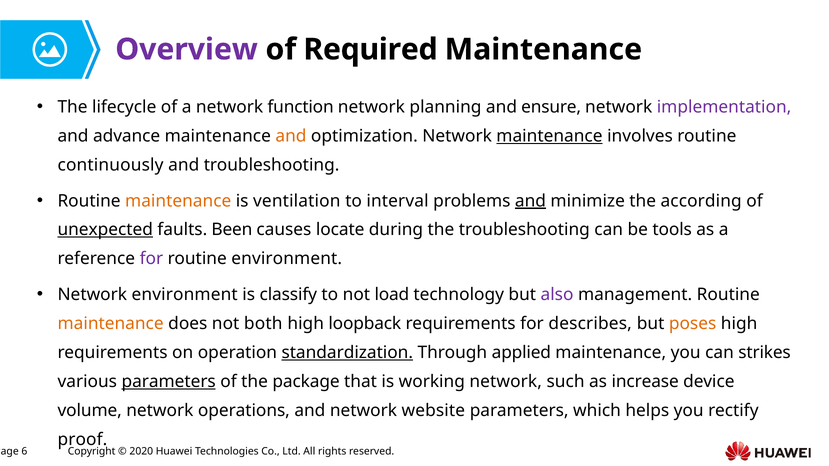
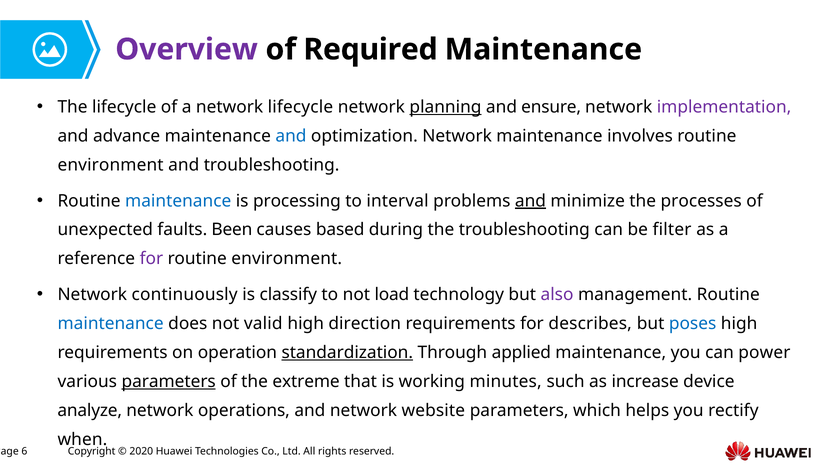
network function: function -> lifecycle
planning underline: none -> present
and at (291, 136) colour: orange -> blue
maintenance at (549, 136) underline: present -> none
continuously at (111, 165): continuously -> environment
maintenance at (178, 201) colour: orange -> blue
ventilation: ventilation -> processing
according: according -> processes
unexpected underline: present -> none
locate: locate -> based
tools: tools -> filter
Network environment: environment -> continuously
maintenance at (111, 324) colour: orange -> blue
both: both -> valid
loopback: loopback -> direction
poses colour: orange -> blue
strikes: strikes -> power
package: package -> extreme
working network: network -> minutes
volume: volume -> analyze
proof: proof -> when
